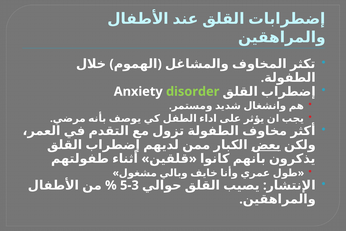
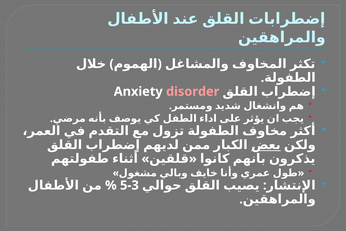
disorder colour: light green -> pink
